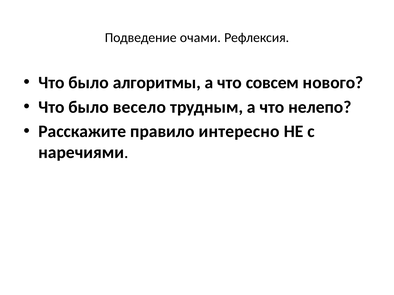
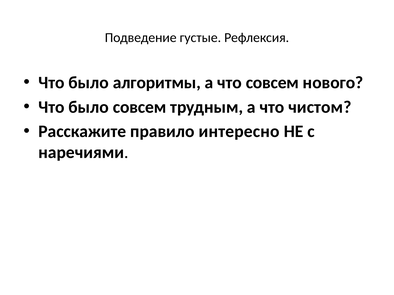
очами: очами -> густые
было весело: весело -> совсем
нелепо: нелепо -> чистом
